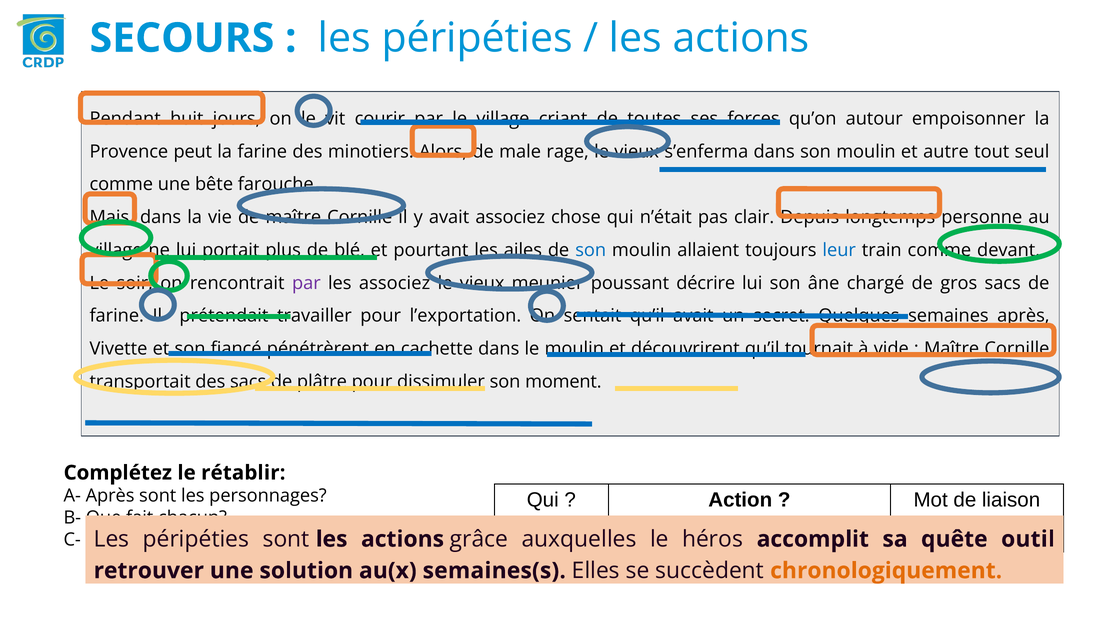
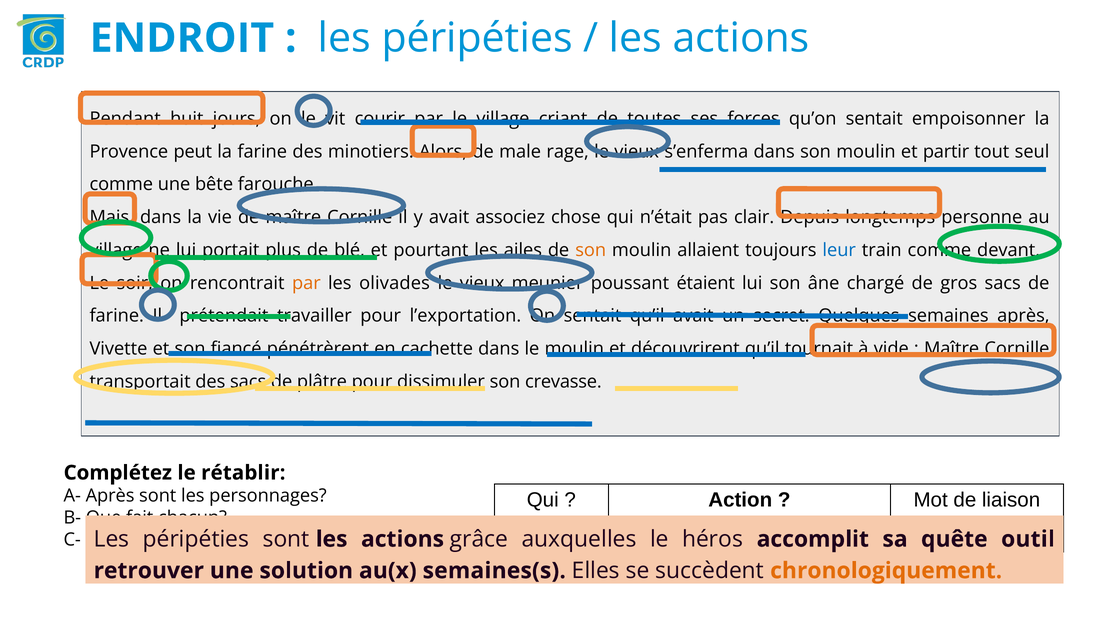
SECOURS: SECOURS -> ENDROIT
qu’on autour: autour -> sentait
autre: autre -> partir
son at (591, 250) colour: blue -> orange
par at (306, 283) colour: purple -> orange
les associez: associez -> olivades
décrire: décrire -> étaient
moment: moment -> crevasse
